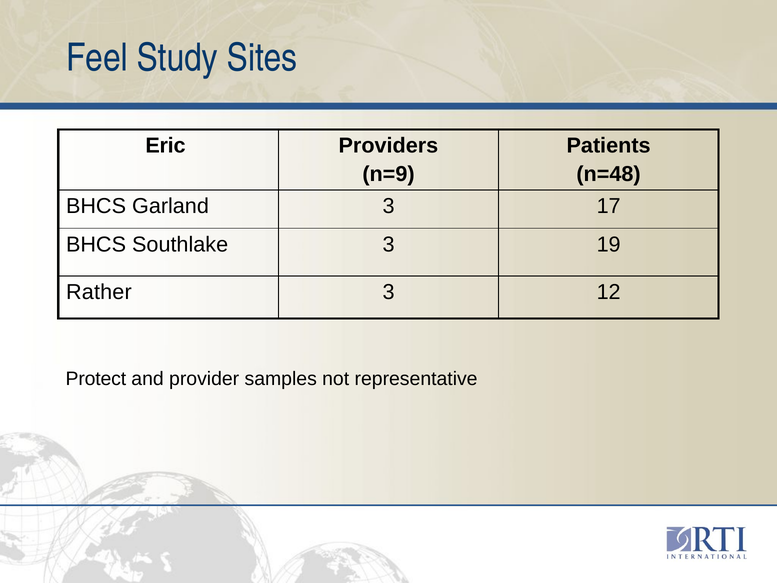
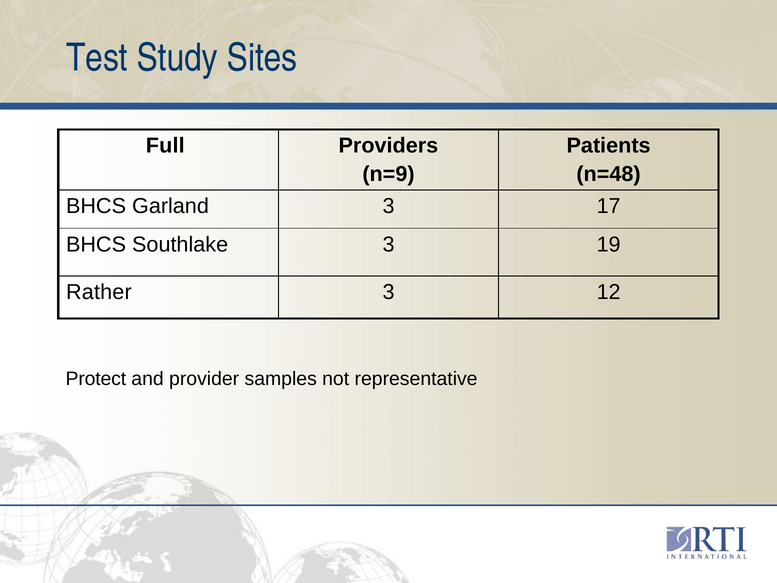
Feel: Feel -> Test
Eric: Eric -> Full
